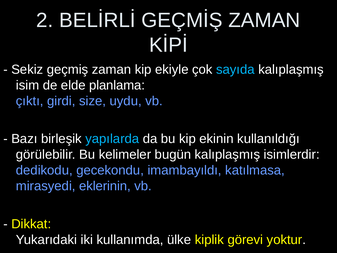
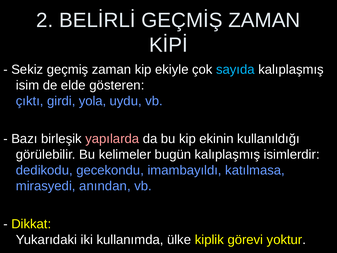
planlama: planlama -> gösteren
size: size -> yola
yapılarda colour: light blue -> pink
eklerinin: eklerinin -> anından
